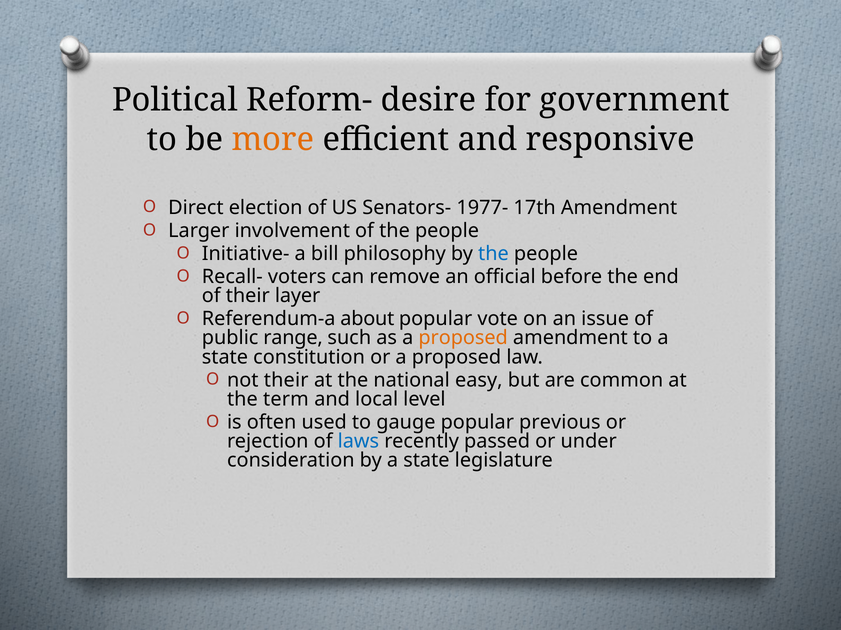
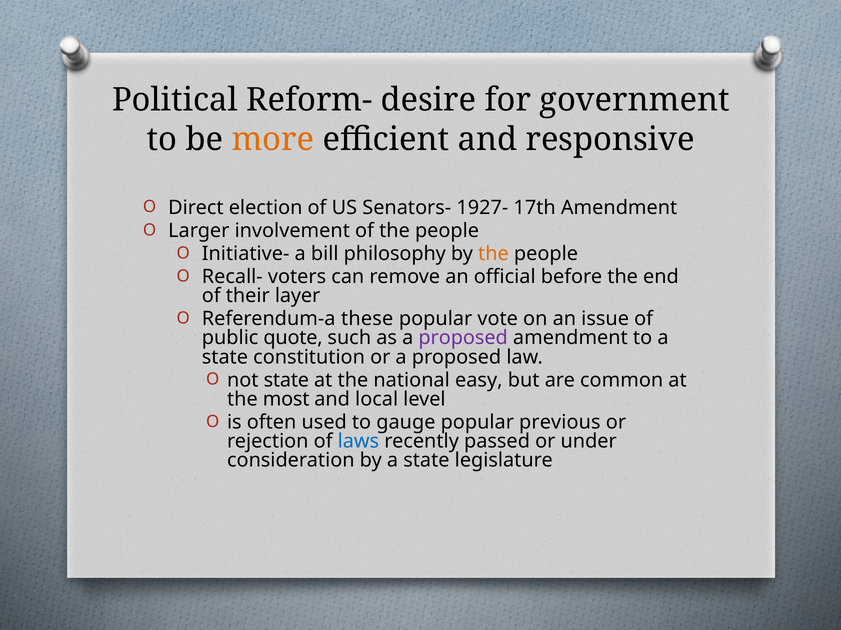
1977-: 1977- -> 1927-
the at (493, 254) colour: blue -> orange
about: about -> these
range: range -> quote
proposed at (463, 338) colour: orange -> purple
not their: their -> state
term: term -> most
